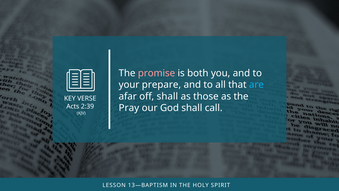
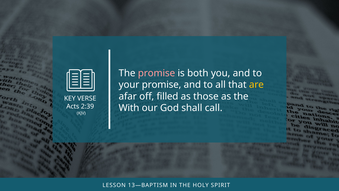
your prepare: prepare -> promise
are colour: light blue -> yellow
off shall: shall -> filled
Pray: Pray -> With
